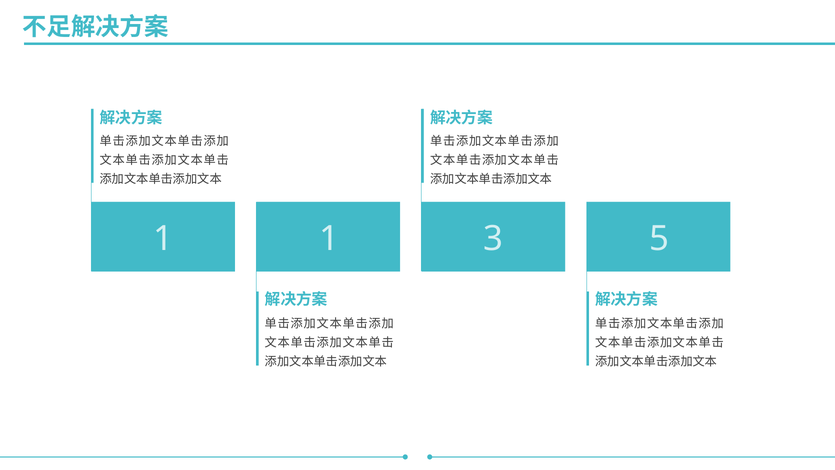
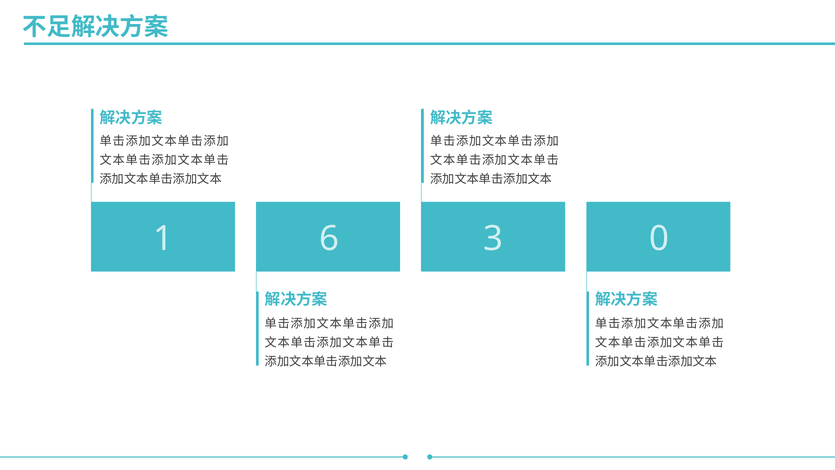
1 1: 1 -> 6
5: 5 -> 0
